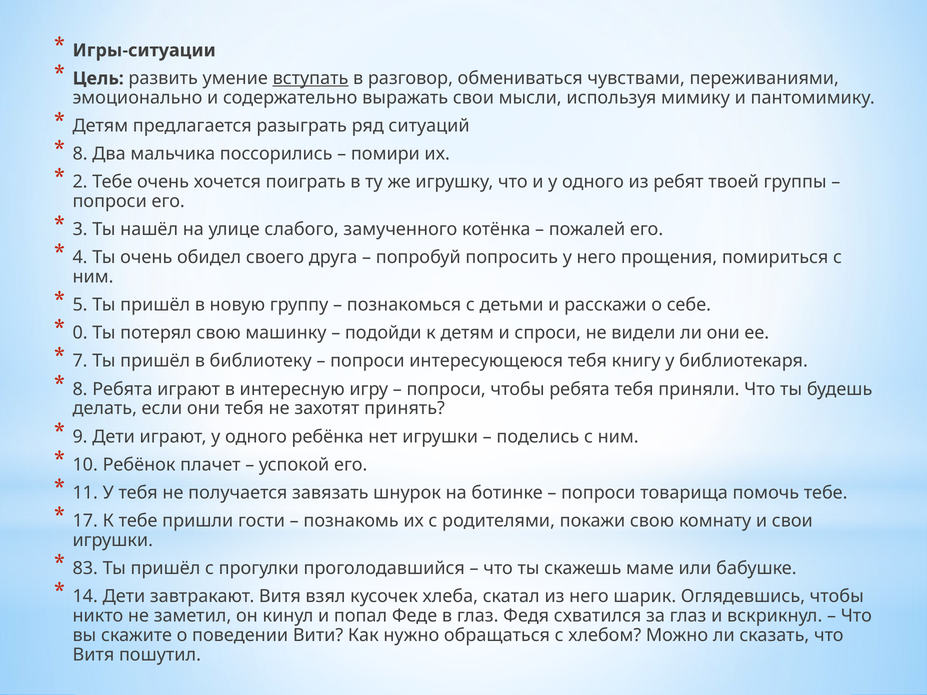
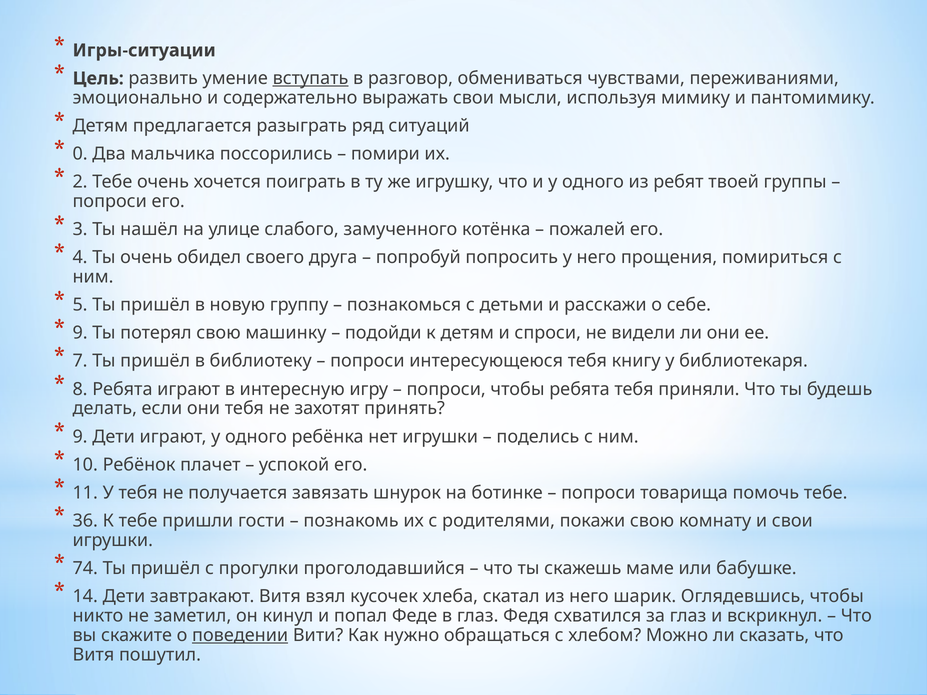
8 at (80, 154): 8 -> 0
0 at (80, 333): 0 -> 9
17: 17 -> 36
83: 83 -> 74
поведении underline: none -> present
